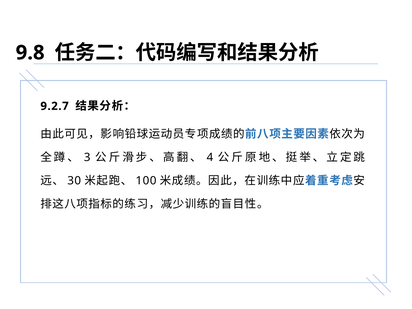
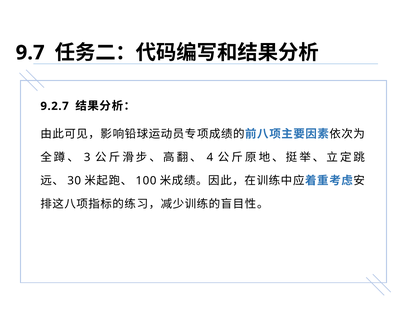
9.8: 9.8 -> 9.7
